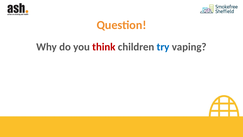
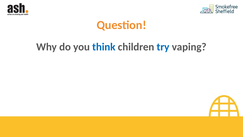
think colour: red -> blue
